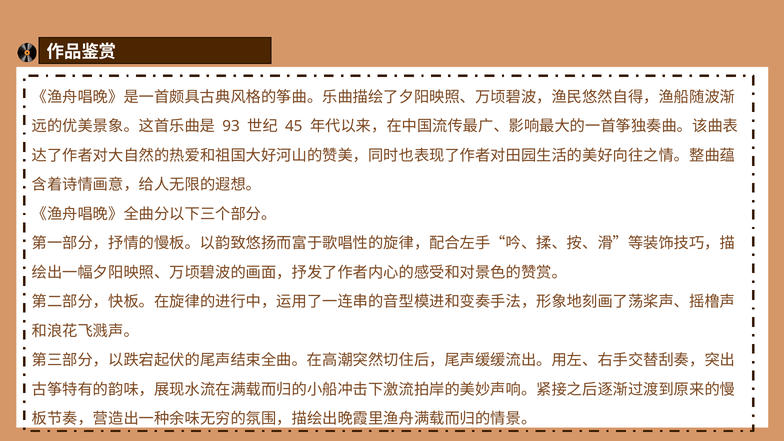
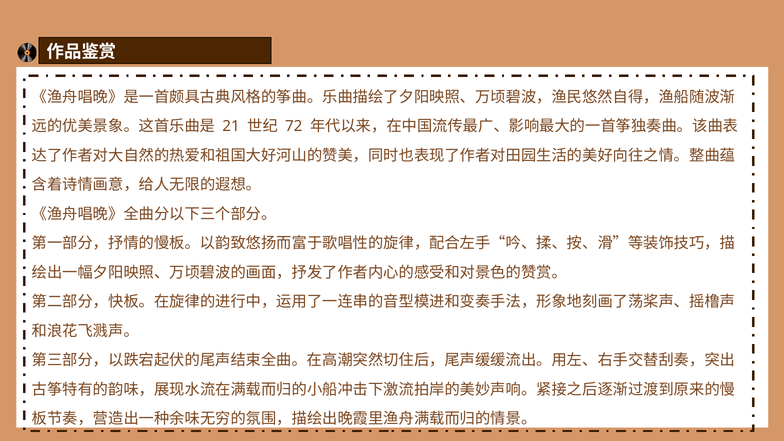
93: 93 -> 21
45: 45 -> 72
